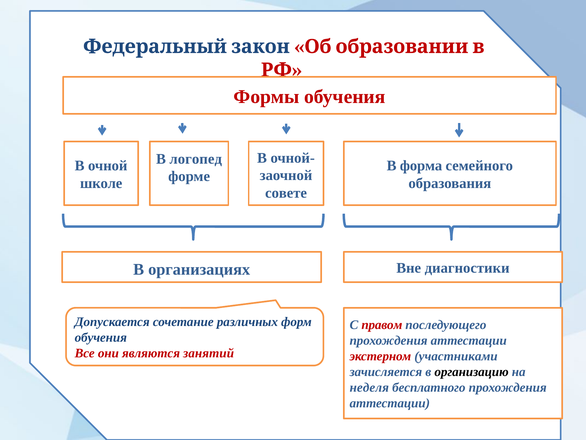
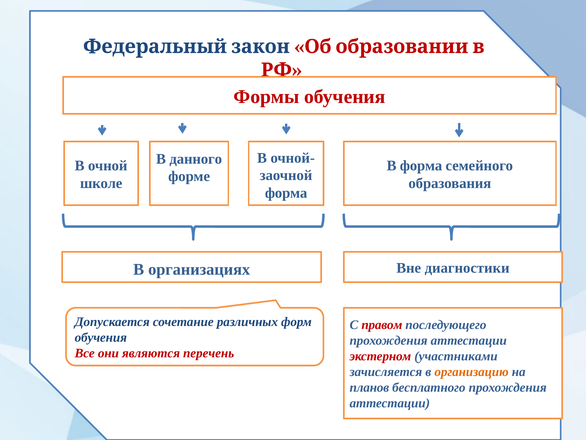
логопед: логопед -> данного
совете at (286, 193): совете -> форма
занятий: занятий -> перечень
организацию colour: black -> orange
неделя: неделя -> планов
